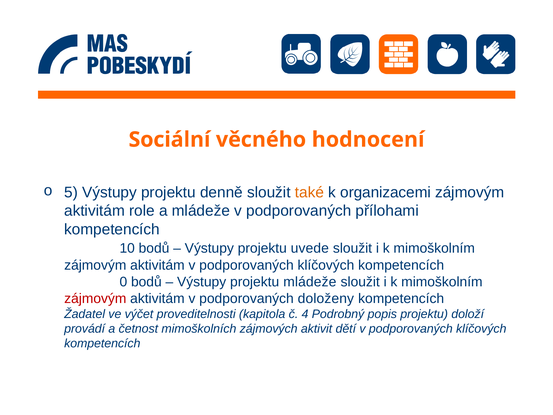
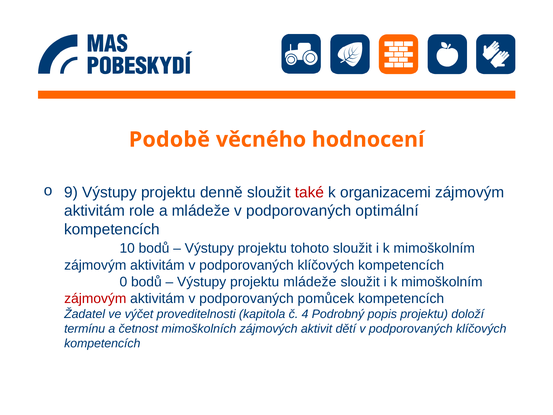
Sociální: Sociální -> Podobě
5: 5 -> 9
také colour: orange -> red
přílohami: přílohami -> optimální
uvede: uvede -> tohoto
doloženy: doloženy -> pomůcek
provádí: provádí -> termínu
